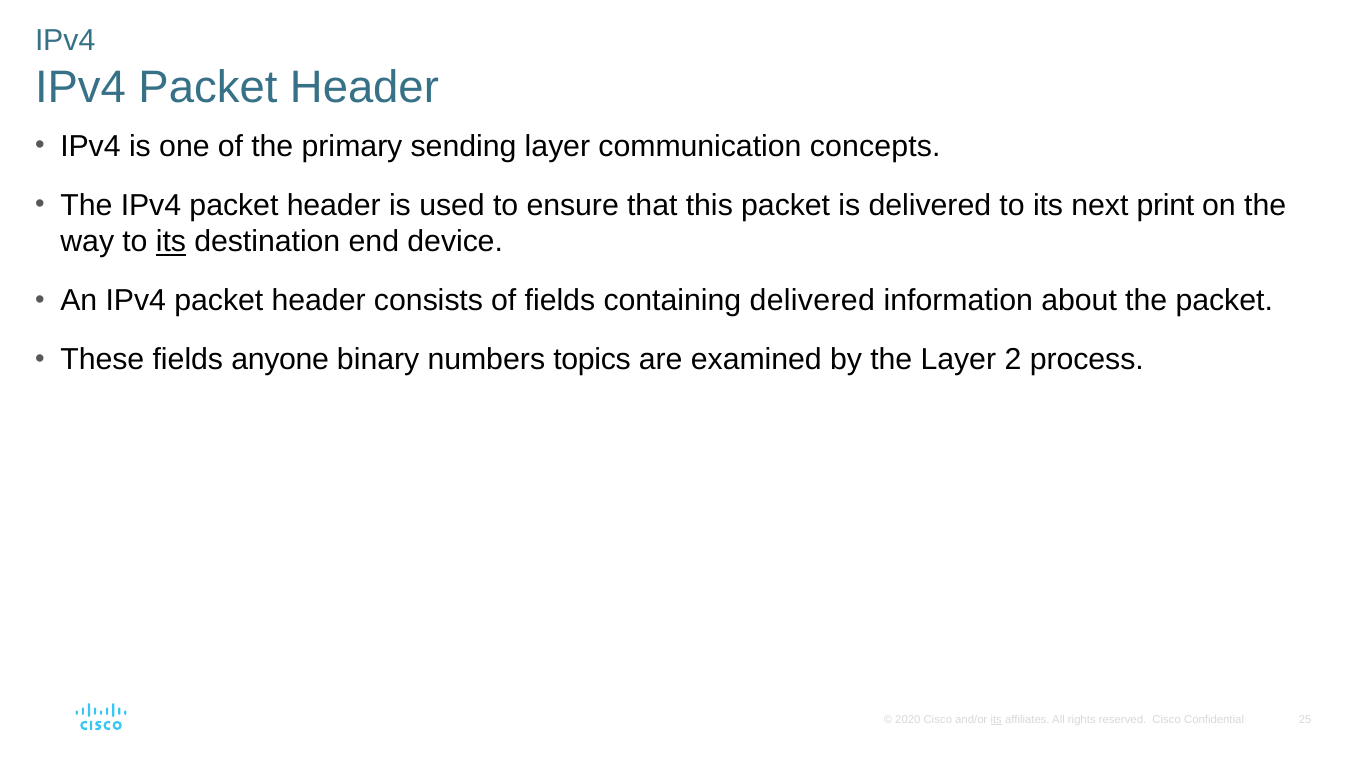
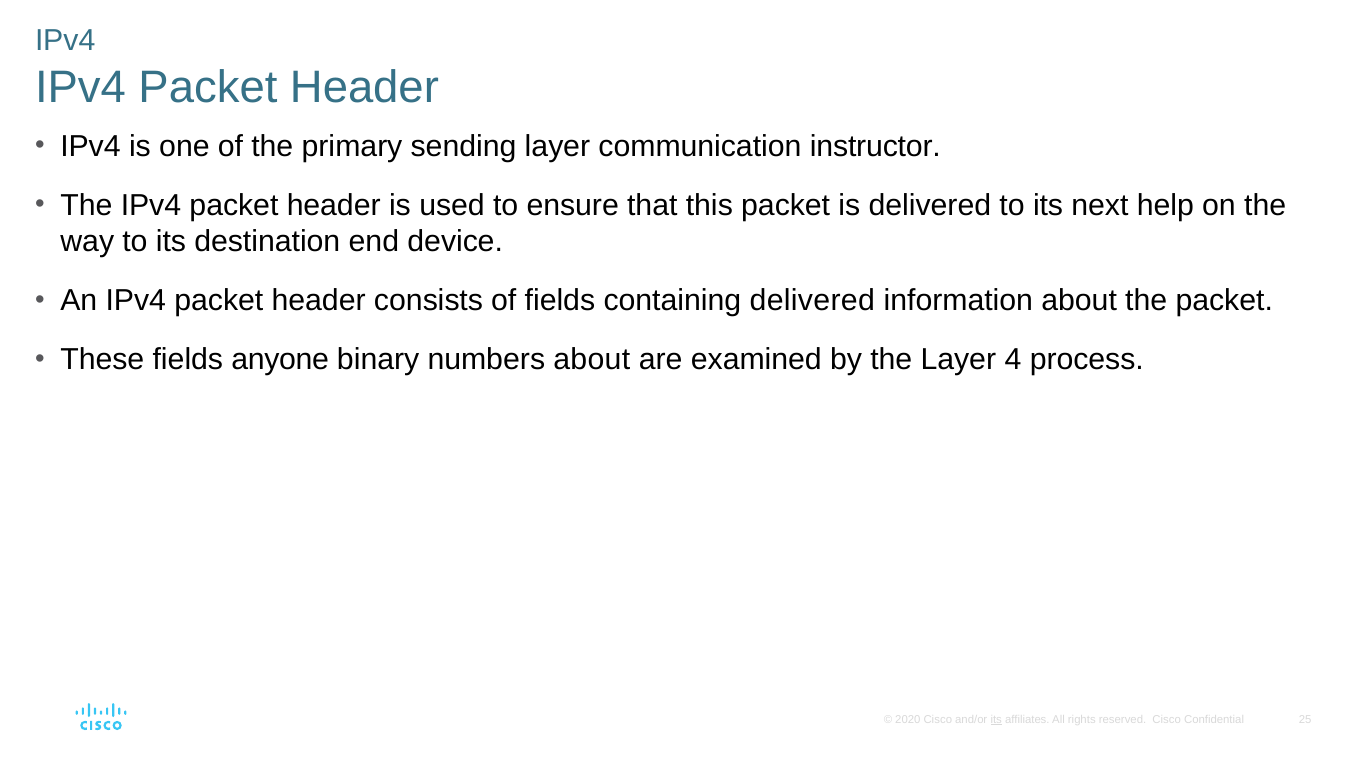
concepts: concepts -> instructor
print: print -> help
its at (171, 242) underline: present -> none
numbers topics: topics -> about
2: 2 -> 4
